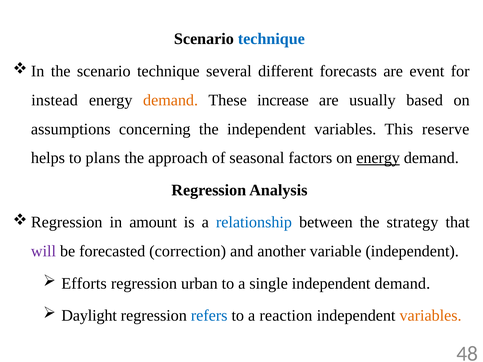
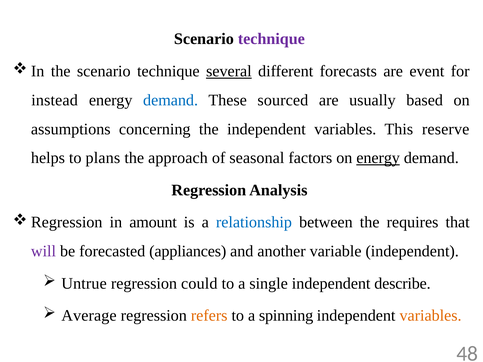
technique at (271, 39) colour: blue -> purple
several underline: none -> present
demand at (171, 100) colour: orange -> blue
increase: increase -> sourced
strategy: strategy -> requires
correction: correction -> appliances
Efforts: Efforts -> Untrue
urban: urban -> could
independent demand: demand -> describe
Daylight: Daylight -> Average
refers colour: blue -> orange
reaction: reaction -> spinning
